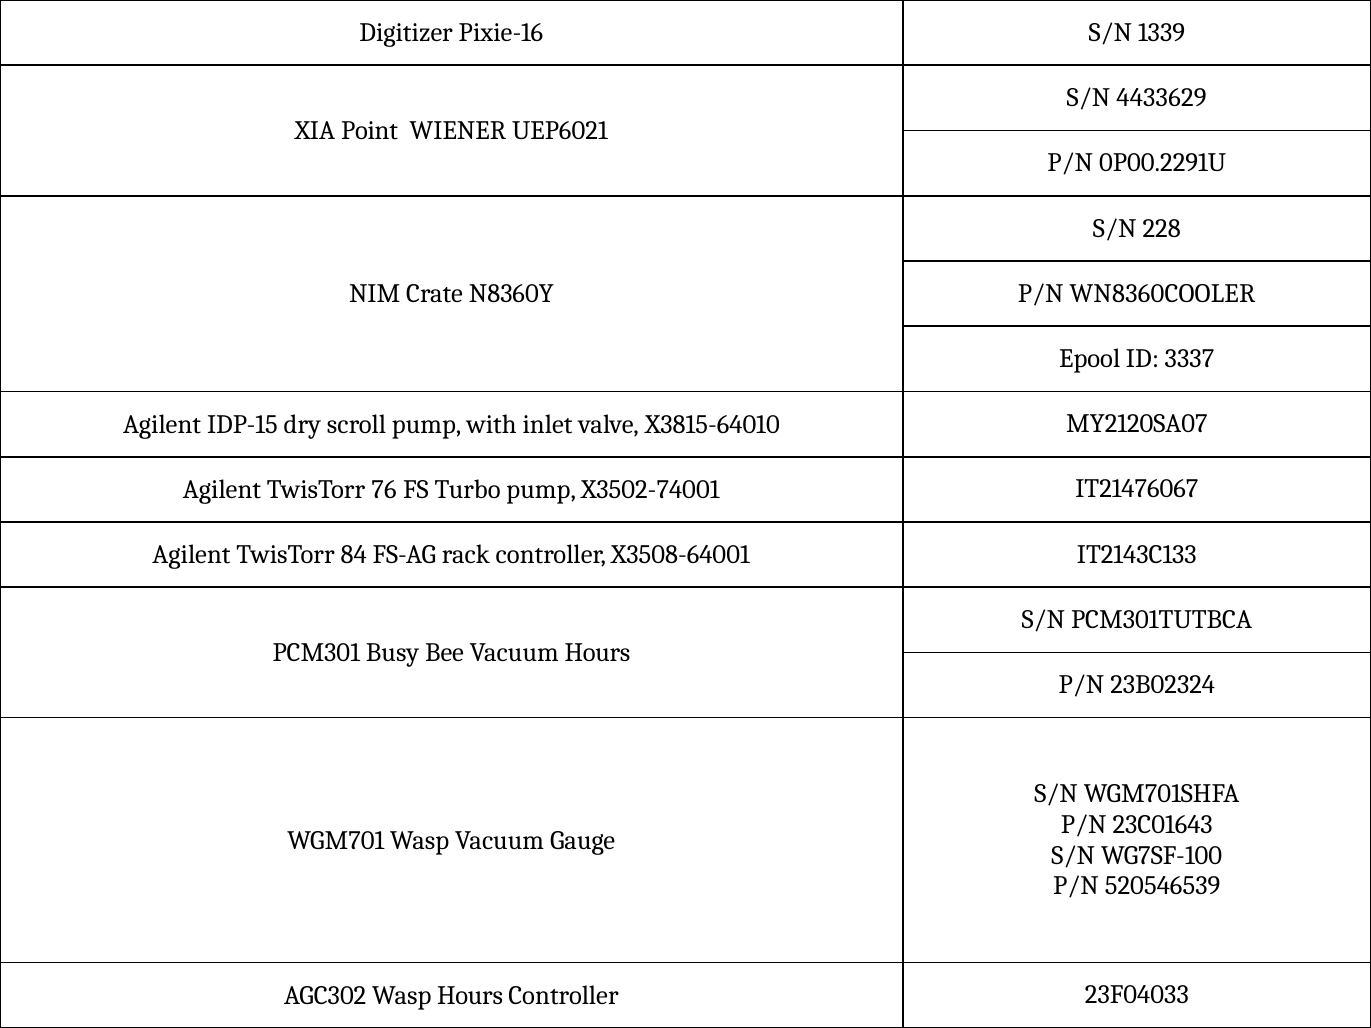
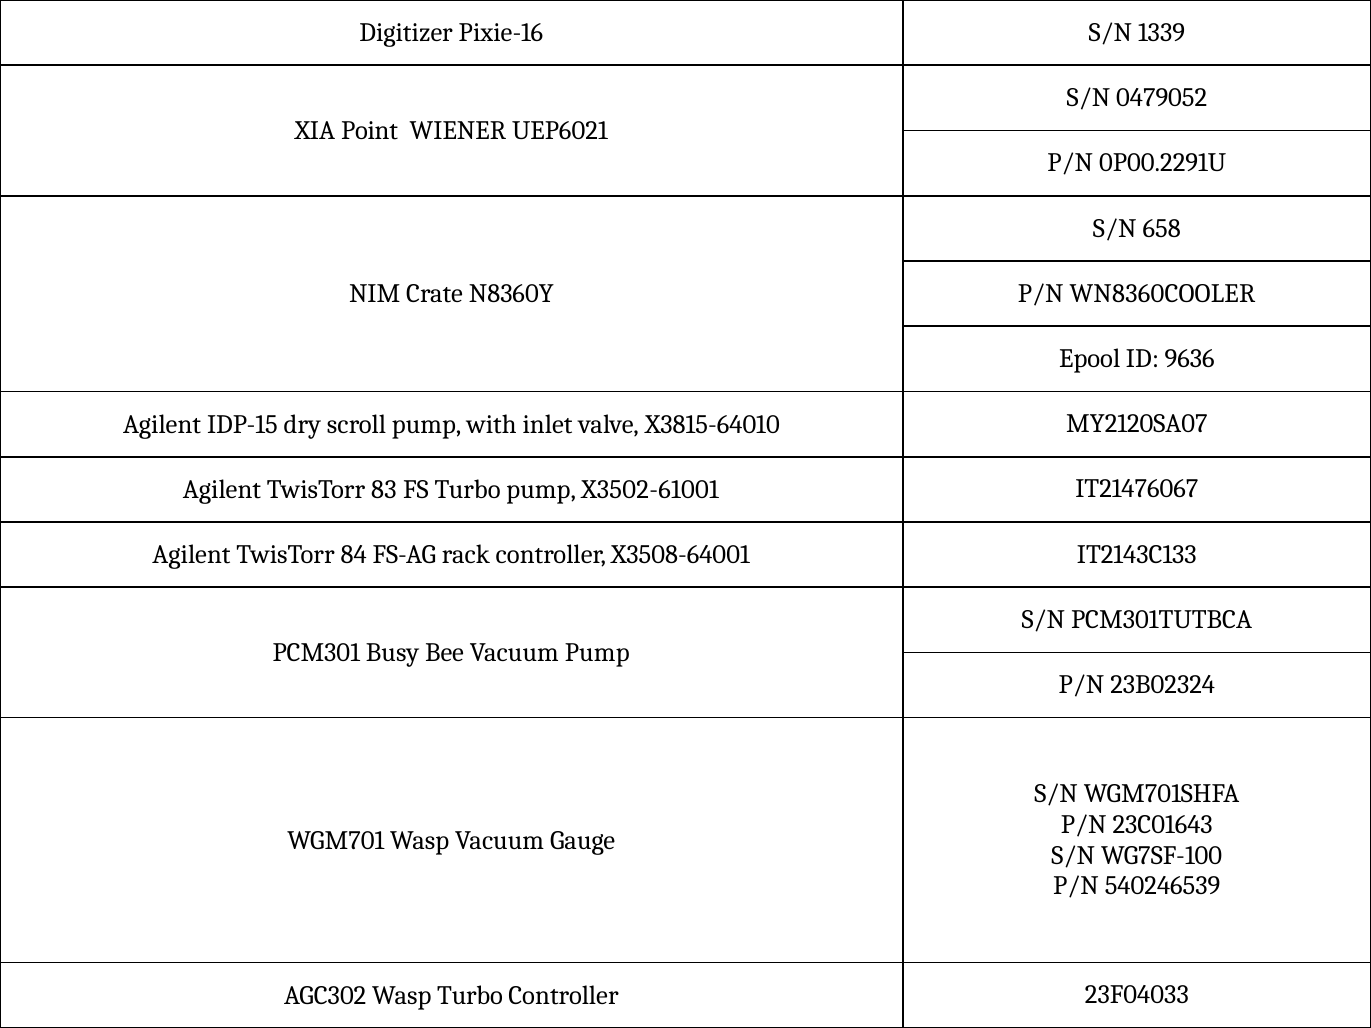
4433629: 4433629 -> 0479052
228: 228 -> 658
3337: 3337 -> 9636
76: 76 -> 83
X3502-74001: X3502-74001 -> X3502-61001
Vacuum Hours: Hours -> Pump
520546539: 520546539 -> 540246539
Wasp Hours: Hours -> Turbo
